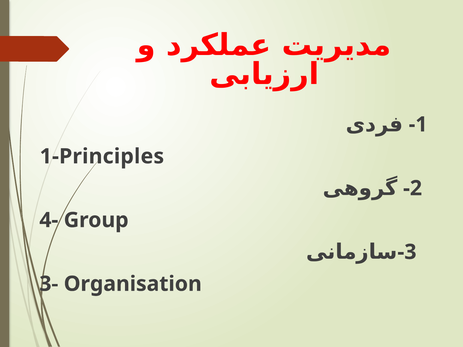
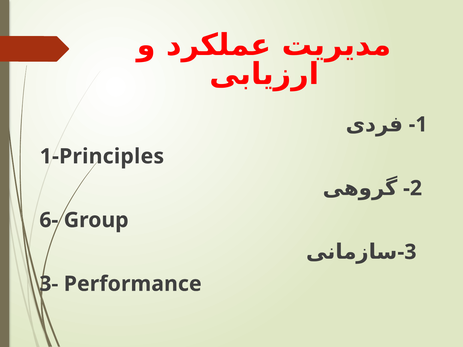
4-: 4- -> 6-
Organisation: Organisation -> Performance
